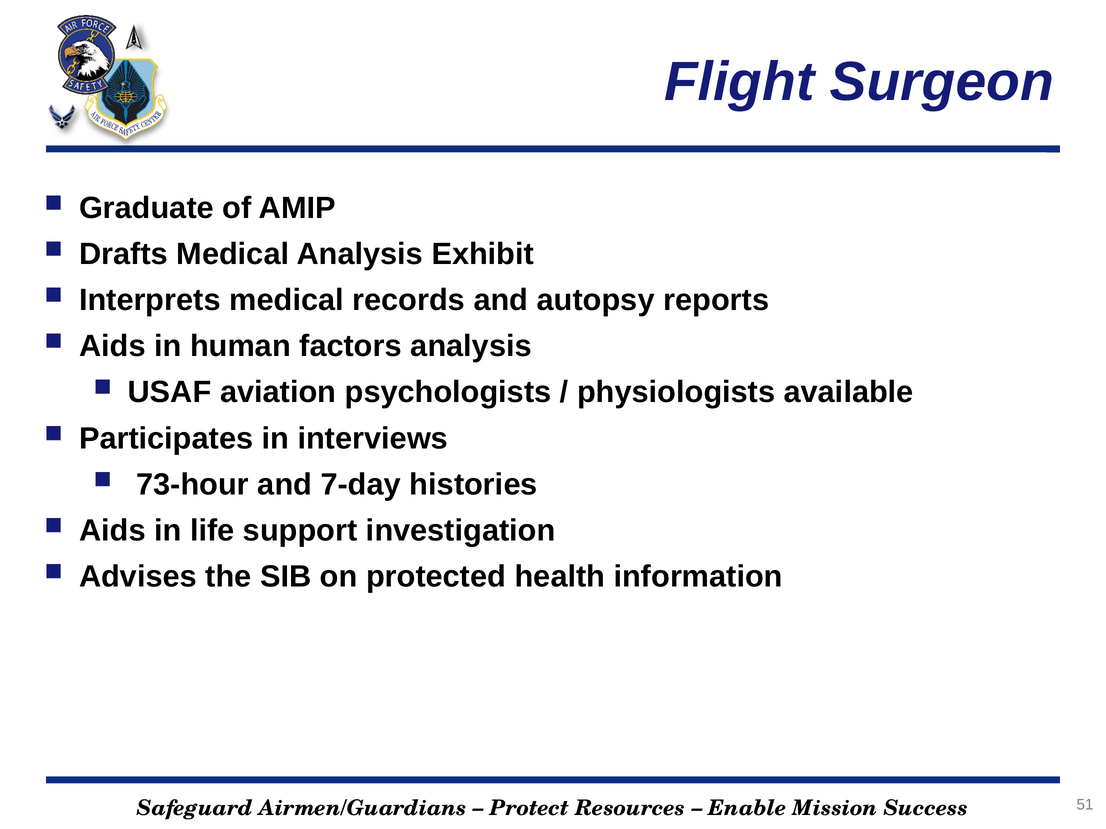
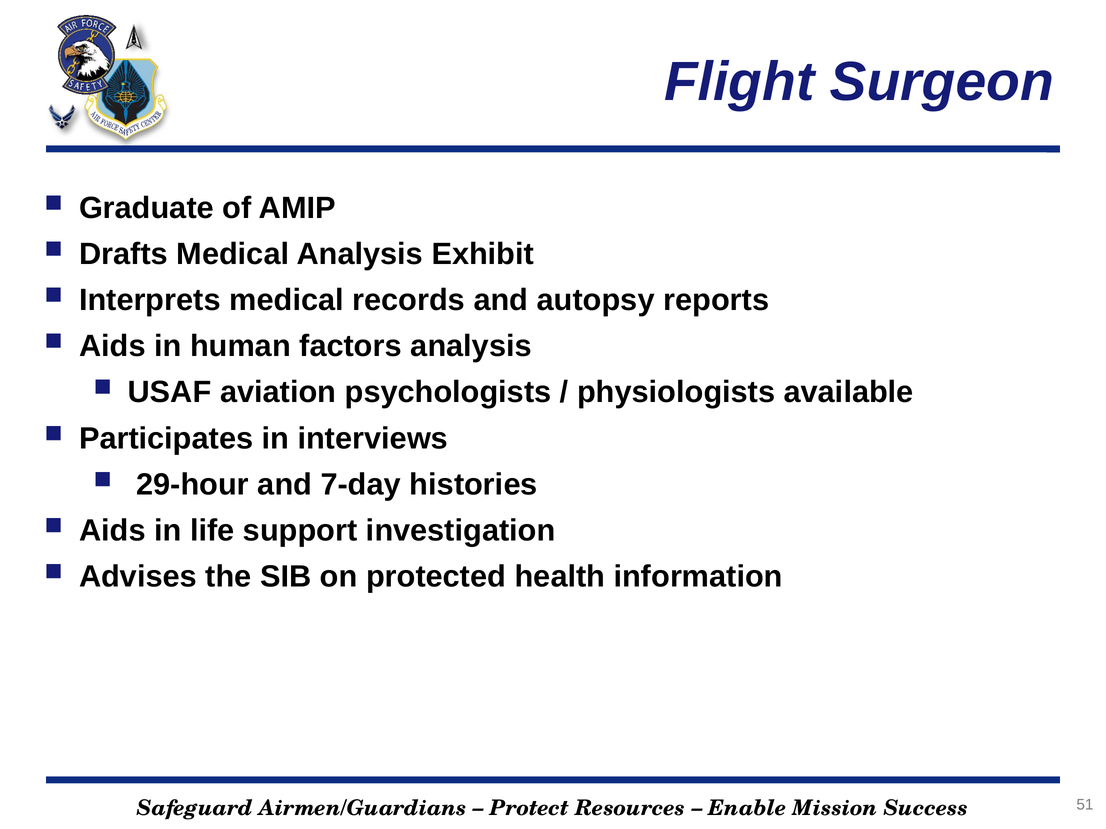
73-hour: 73-hour -> 29-hour
